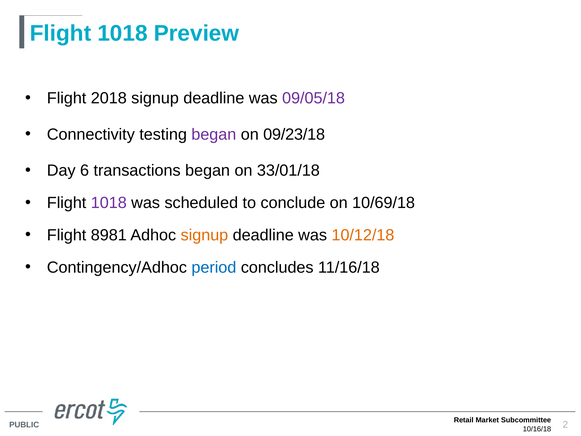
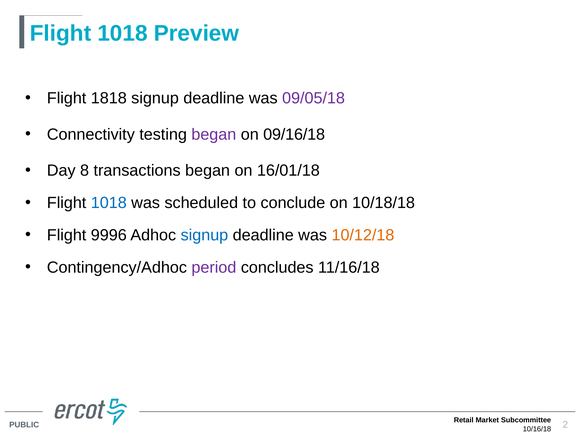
2018: 2018 -> 1818
09/23/18: 09/23/18 -> 09/16/18
6: 6 -> 8
33/01/18: 33/01/18 -> 16/01/18
1018 at (109, 203) colour: purple -> blue
10/69/18: 10/69/18 -> 10/18/18
8981: 8981 -> 9996
signup at (204, 235) colour: orange -> blue
period colour: blue -> purple
